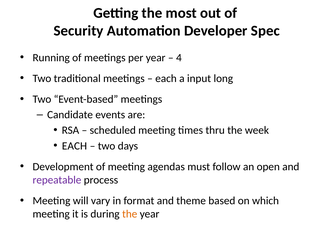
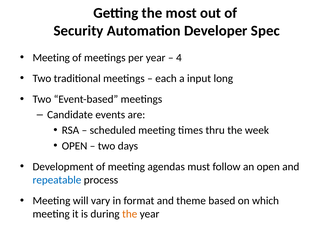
Running at (51, 58): Running -> Meeting
EACH at (74, 146): EACH -> OPEN
repeatable colour: purple -> blue
